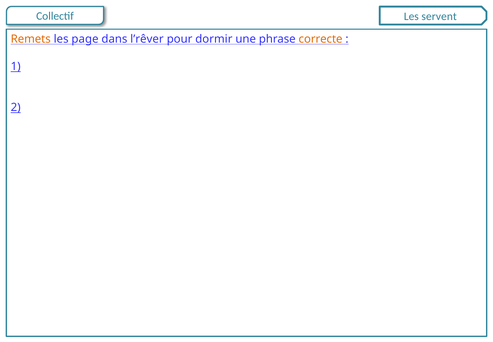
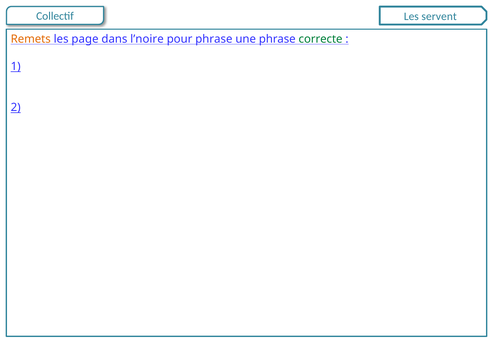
l’rêver: l’rêver -> l’noire
pour dormir: dormir -> phrase
correcte colour: orange -> green
